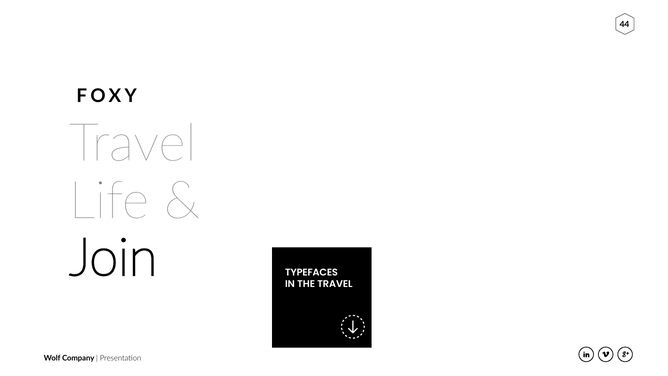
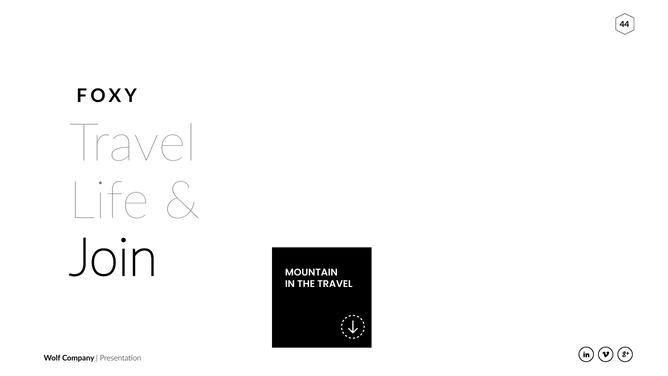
TYPEFACES: TYPEFACES -> MOUNTAIN
